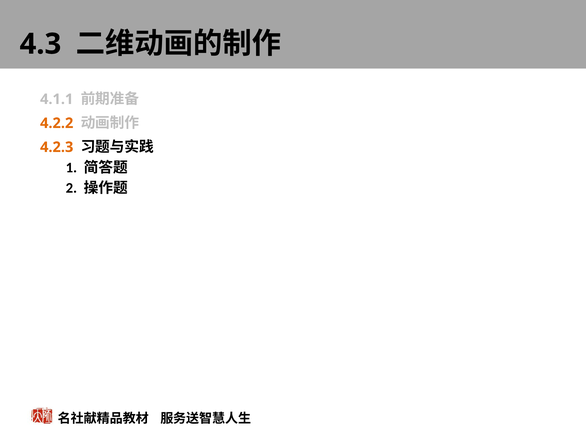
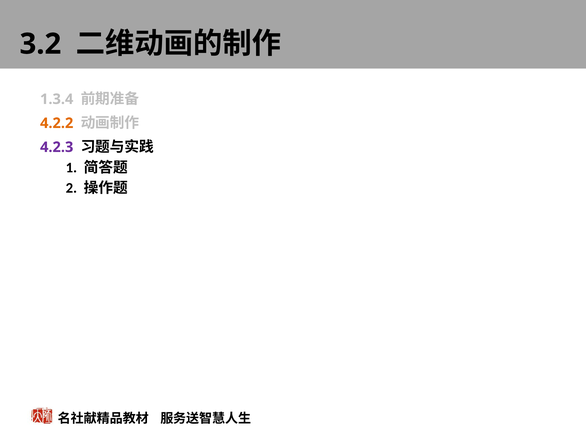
4.3: 4.3 -> 3.2
4.1.1: 4.1.1 -> 1.3.4
4.2.3 colour: orange -> purple
